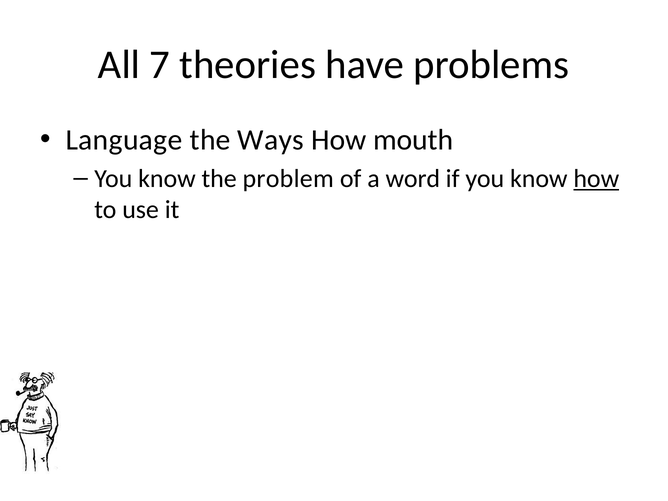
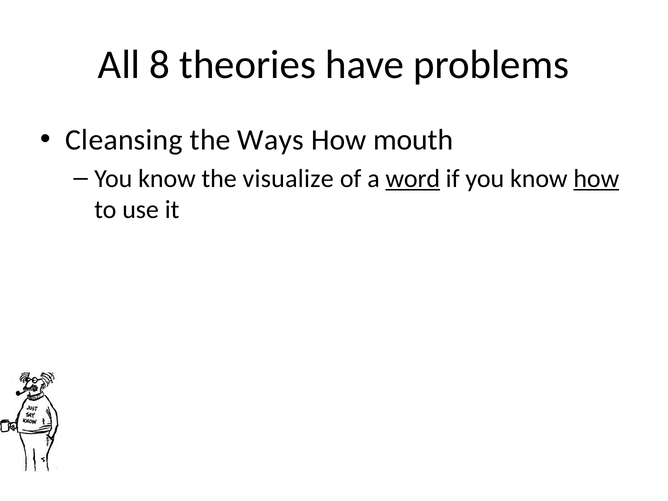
7: 7 -> 8
Language: Language -> Cleansing
problem: problem -> visualize
word underline: none -> present
